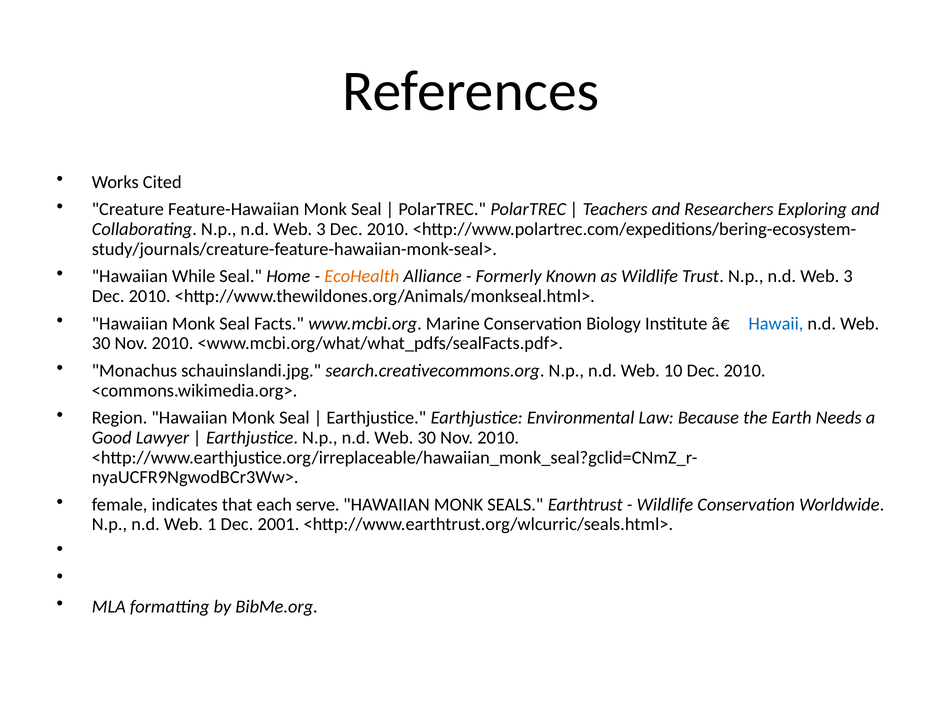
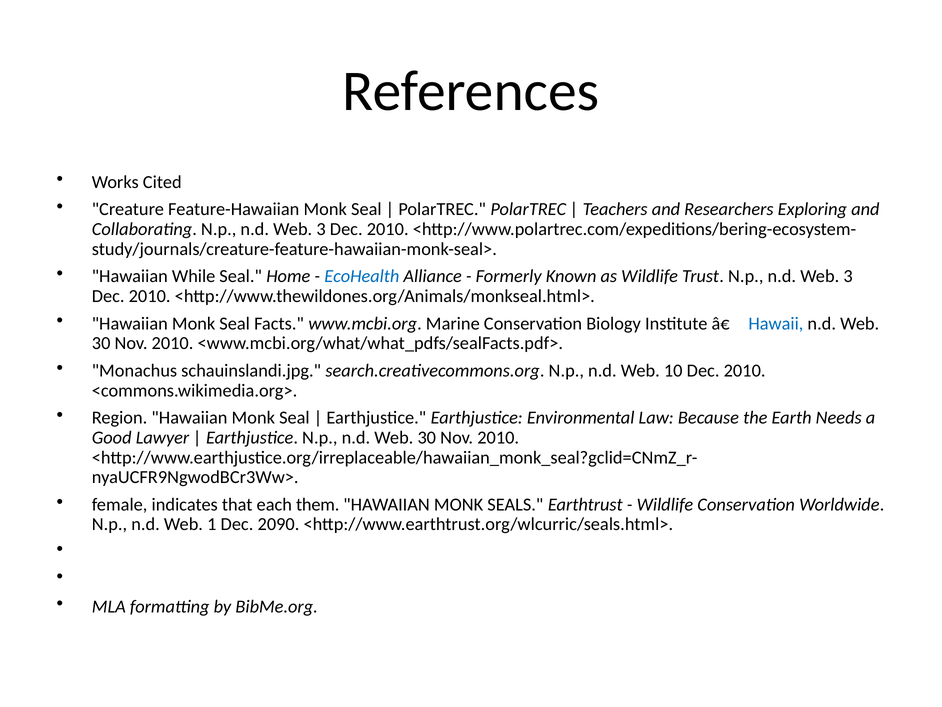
EcoHealth colour: orange -> blue
serve: serve -> them
2001: 2001 -> 2090
